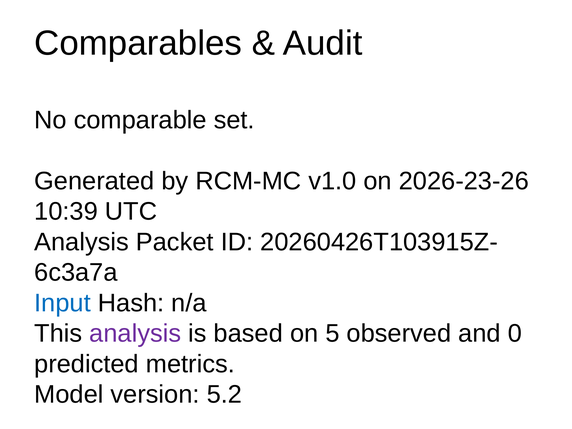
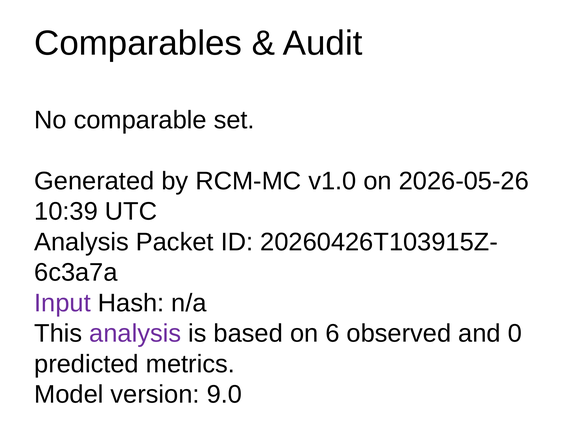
2026-23-26: 2026-23-26 -> 2026-05-26
Input colour: blue -> purple
5: 5 -> 6
5.2: 5.2 -> 9.0
